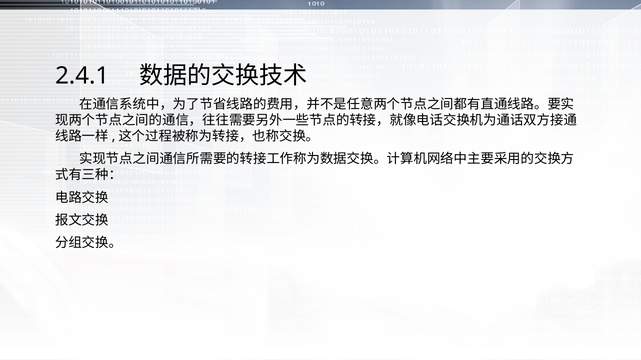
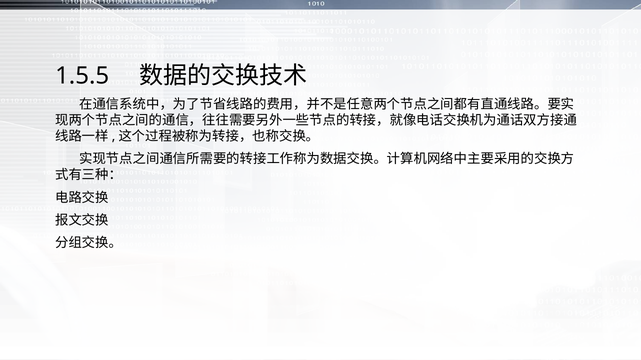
2.4.1: 2.4.1 -> 1.5.5
